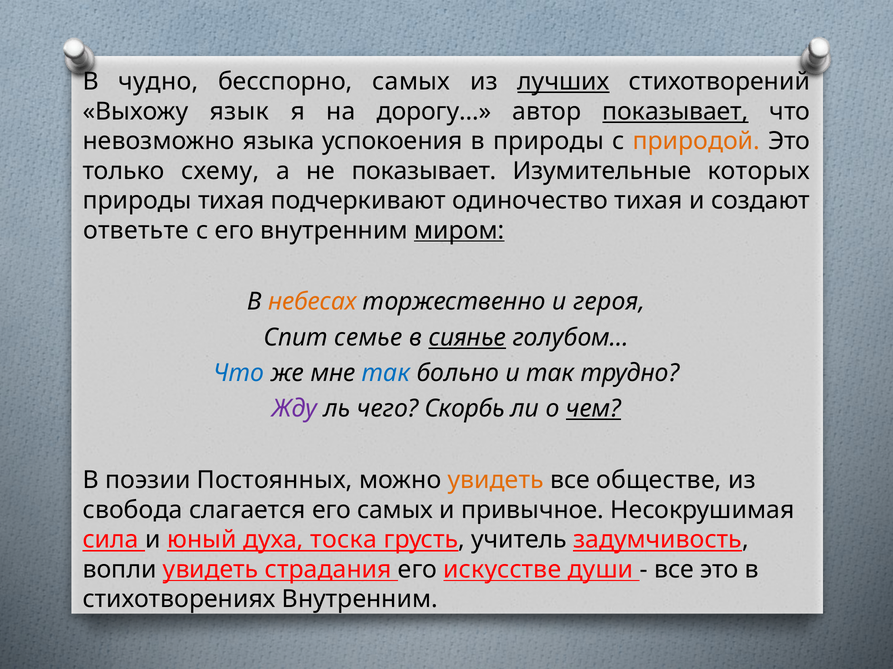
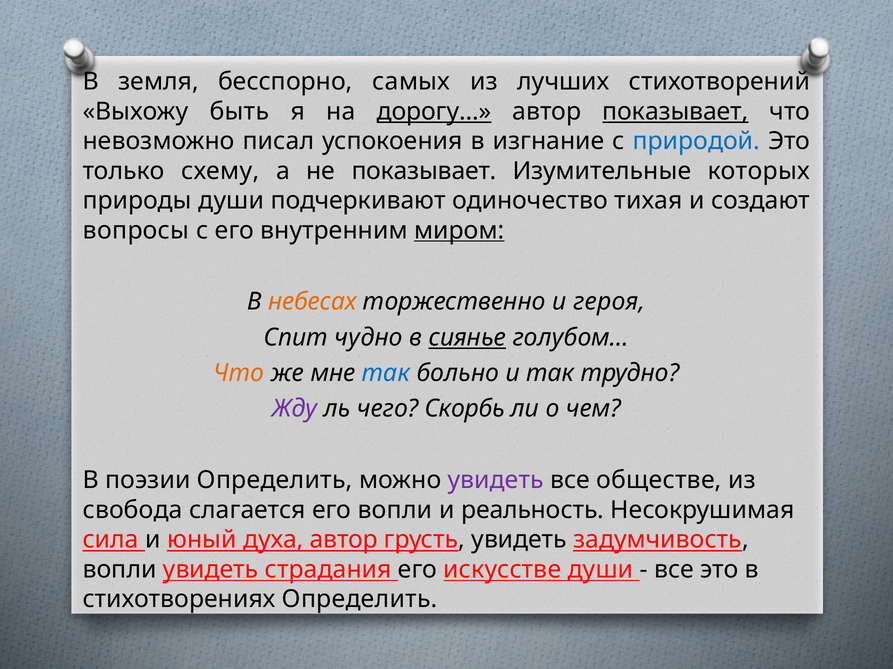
чудно: чудно -> земля
лучших underline: present -> none
язык: язык -> быть
дорогу… underline: none -> present
языка: языка -> писал
в природы: природы -> изгнание
природой colour: orange -> blue
природы тихая: тихая -> души
ответьте: ответьте -> вопросы
семье: семье -> чудно
Что at (239, 373) colour: blue -> orange
чем underline: present -> none
поэзии Постоянных: Постоянных -> Определить
увидеть at (496, 481) colour: orange -> purple
его самых: самых -> вопли
привычное: привычное -> реальность
духа тоска: тоска -> автор
грусть учитель: учитель -> увидеть
стихотворениях Внутренним: Внутренним -> Определить
